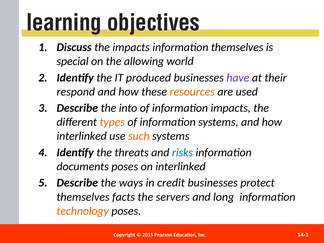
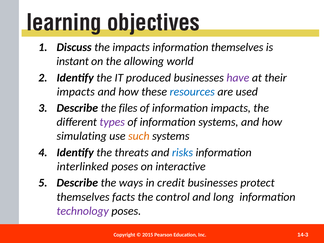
special: special -> instant
respond at (76, 92): respond -> impacts
resources colour: orange -> blue
into: into -> files
types colour: orange -> purple
interlinked at (82, 136): interlinked -> simulating
documents: documents -> interlinked
on interlinked: interlinked -> interactive
servers: servers -> control
technology colour: orange -> purple
